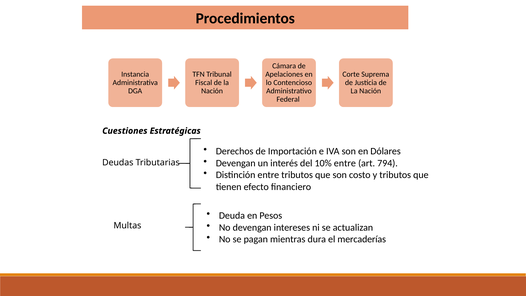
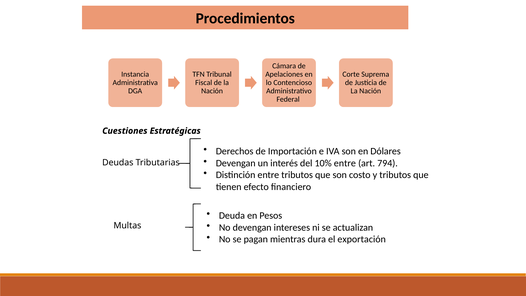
mercaderías: mercaderías -> exportación
